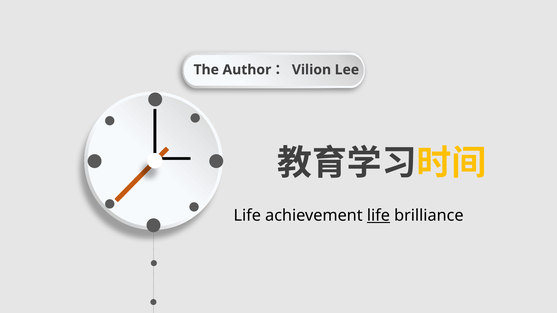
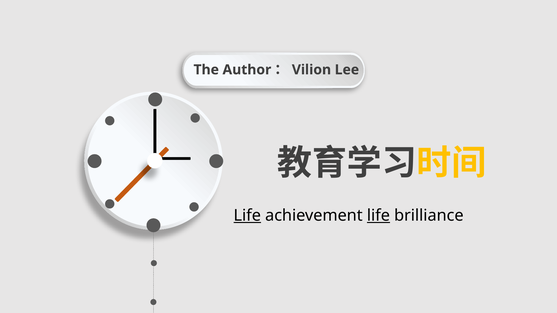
Life at (247, 216) underline: none -> present
